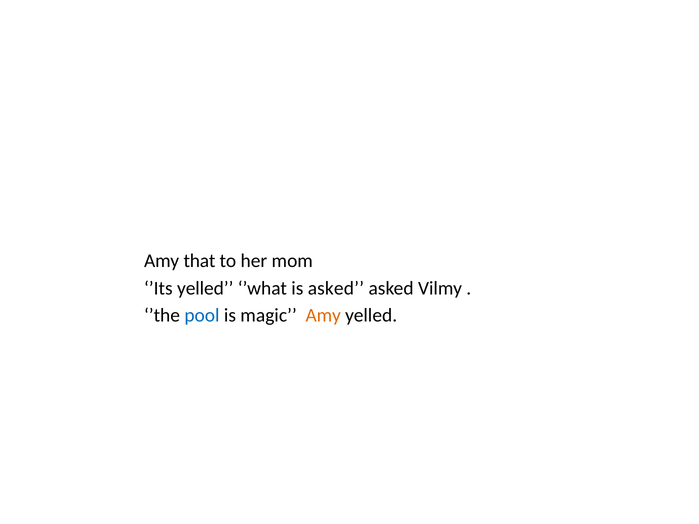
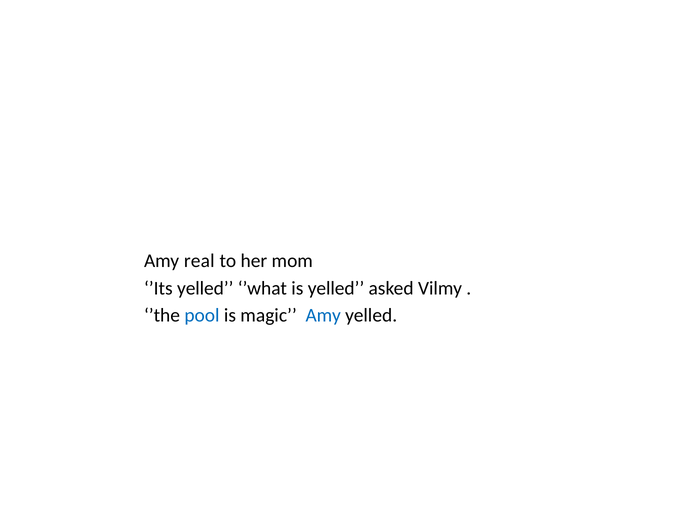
that: that -> real
is asked: asked -> yelled
Amy at (323, 316) colour: orange -> blue
